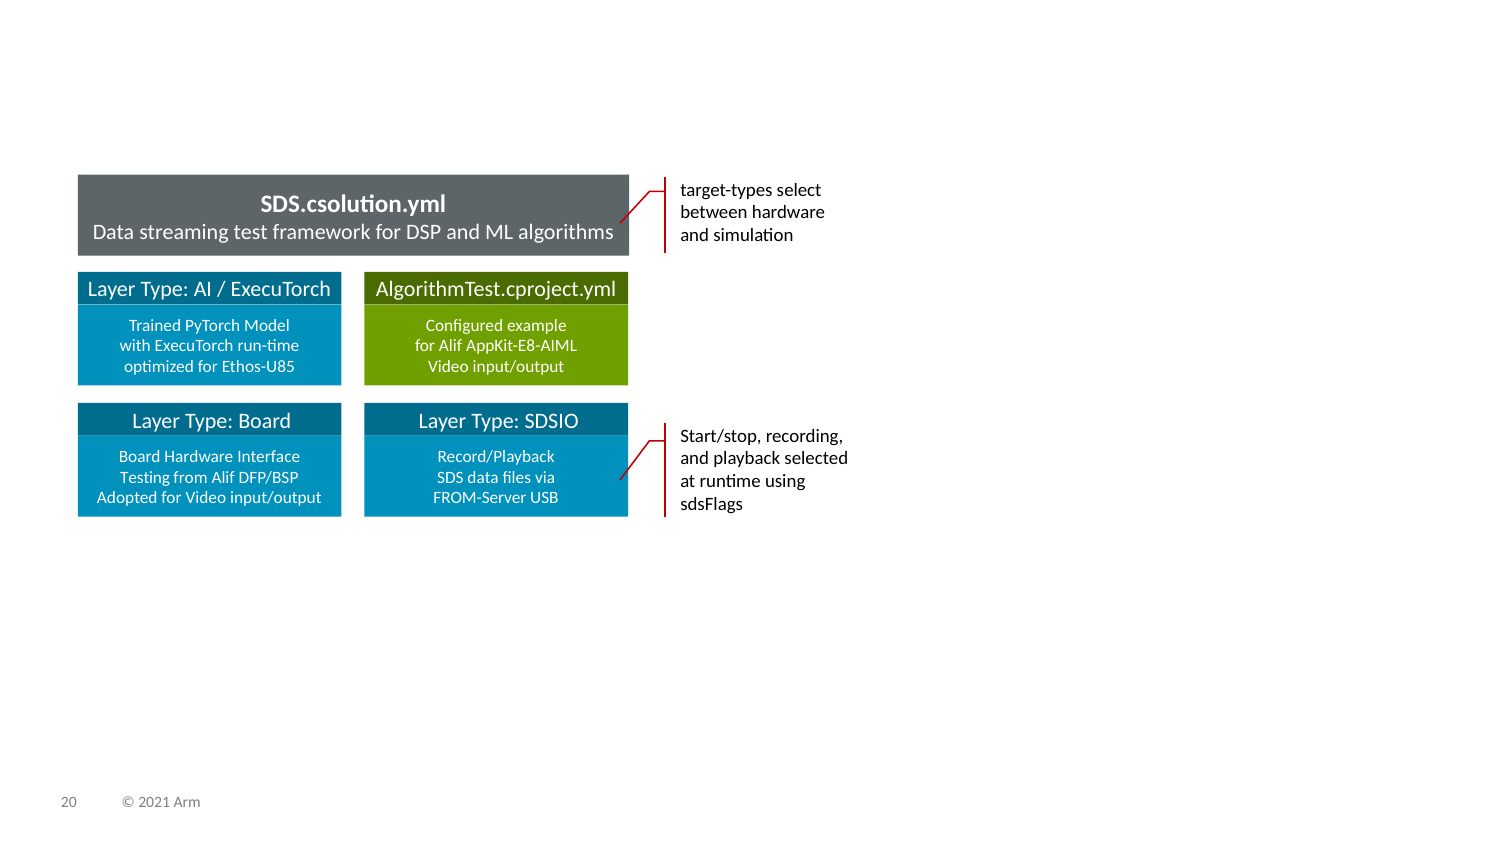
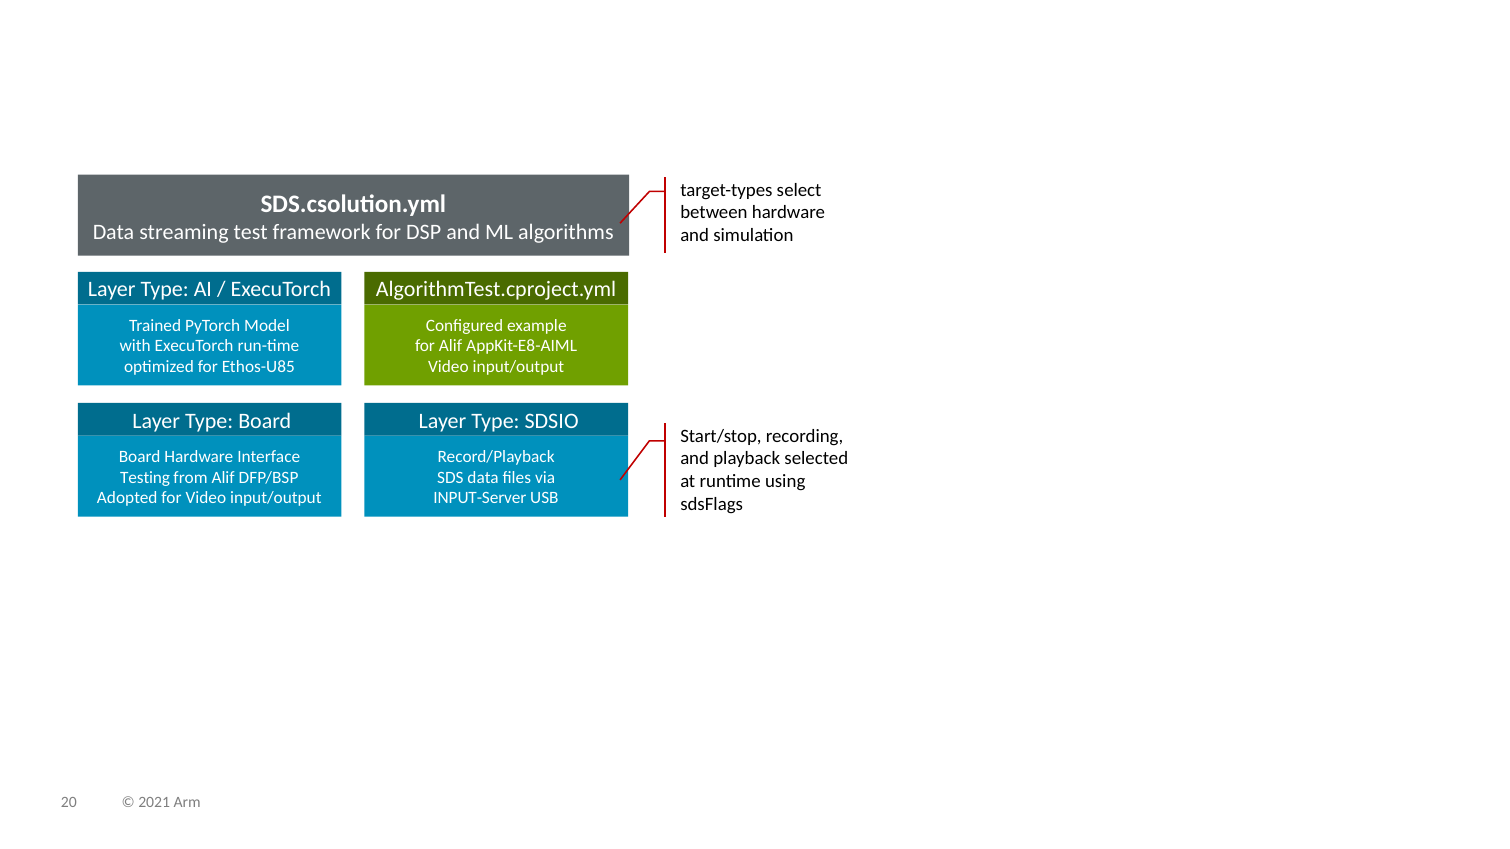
FROM-Server: FROM-Server -> INPUT-Server
